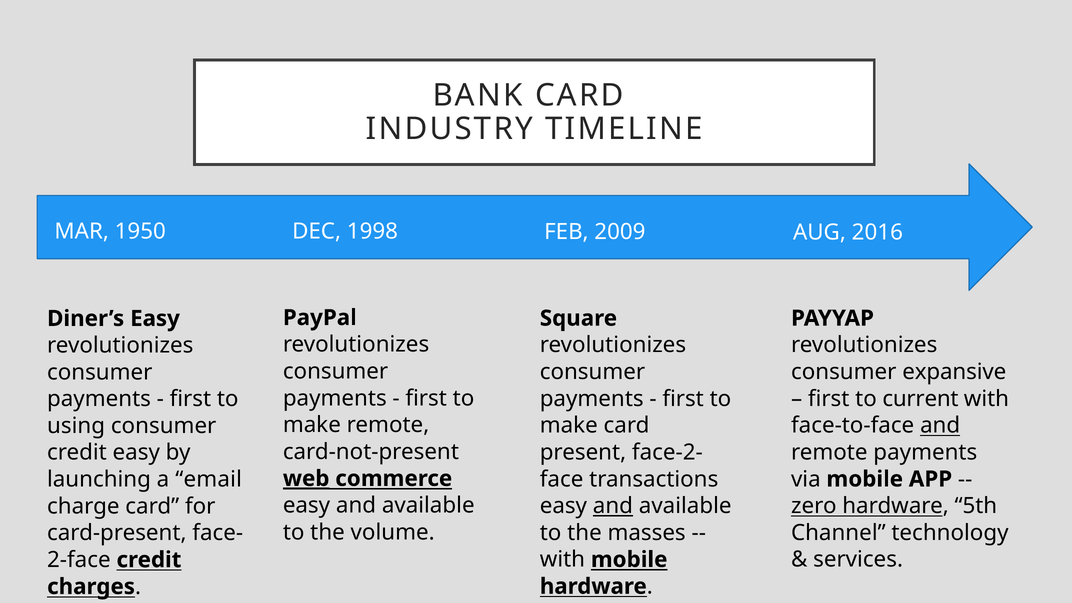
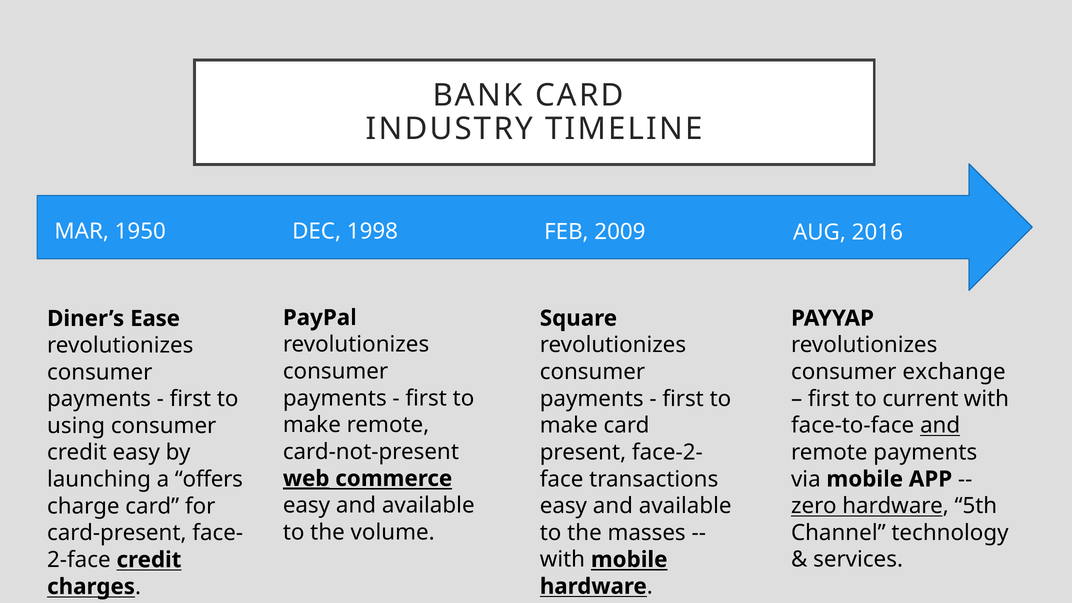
Diner’s Easy: Easy -> Ease
expansive: expansive -> exchange
email: email -> offers
and at (613, 506) underline: present -> none
